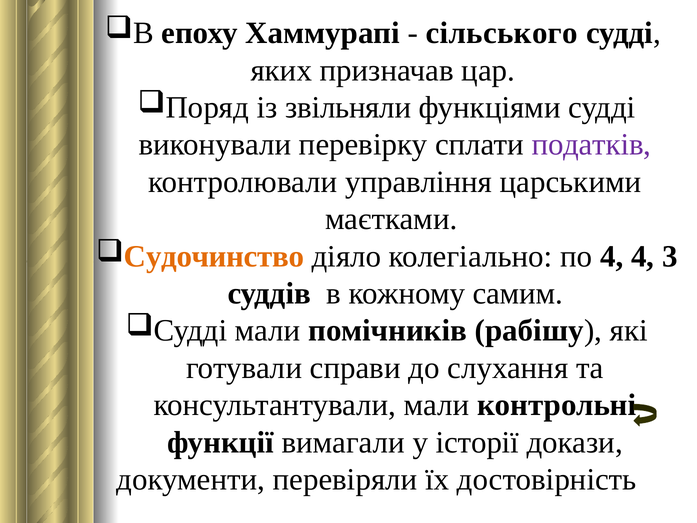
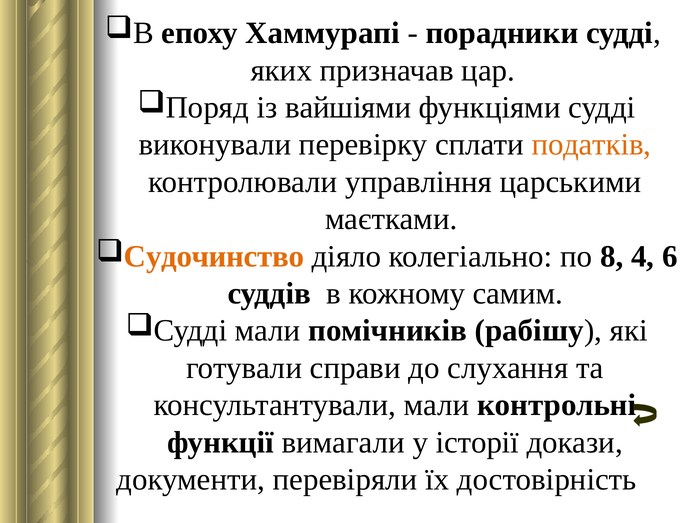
сільського: сільського -> порадники
звільняли: звільняли -> вайшіями
податків colour: purple -> orange
по 4: 4 -> 8
3: 3 -> 6
